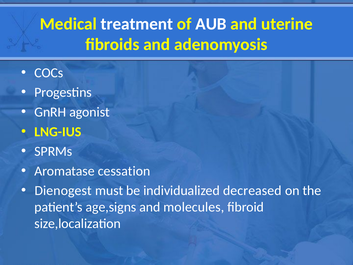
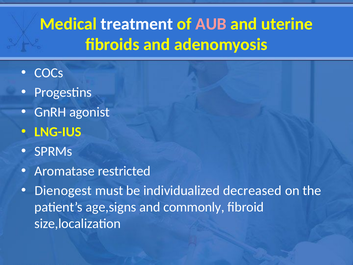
AUB colour: white -> pink
cessation: cessation -> restricted
molecules: molecules -> commonly
